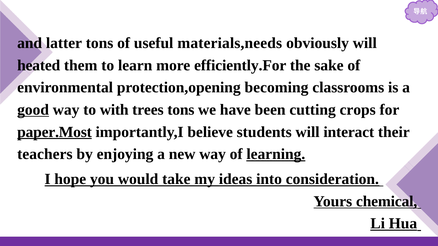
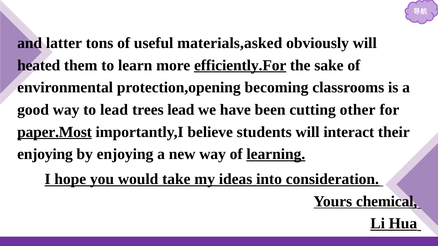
materials,needs: materials,needs -> materials,asked
efficiently.For underline: none -> present
good underline: present -> none
to with: with -> lead
trees tons: tons -> lead
crops: crops -> other
teachers at (45, 154): teachers -> enjoying
